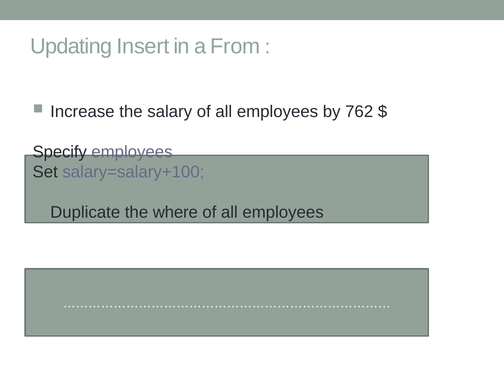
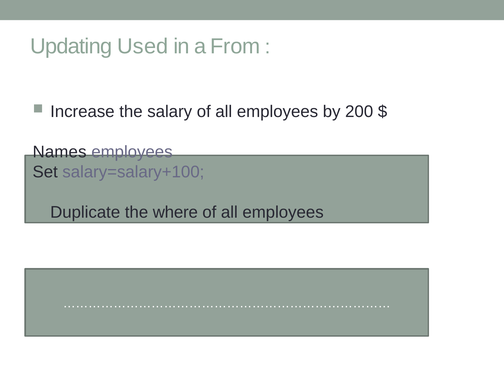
Insert: Insert -> Used
762: 762 -> 200
Specify: Specify -> Names
